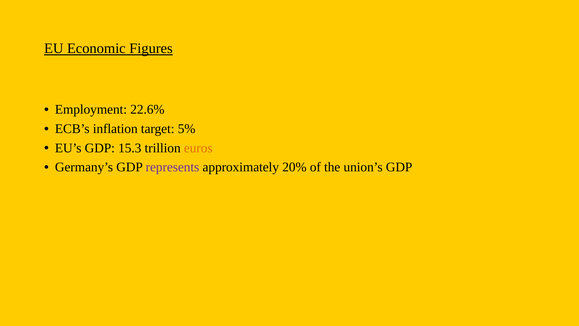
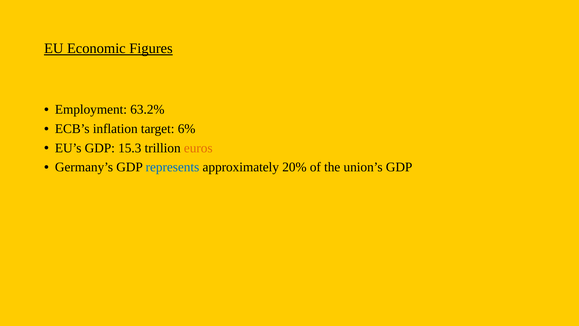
22.6%: 22.6% -> 63.2%
5%: 5% -> 6%
represents colour: purple -> blue
